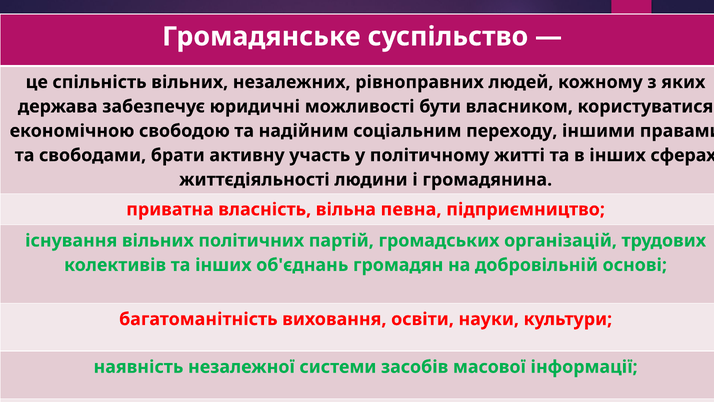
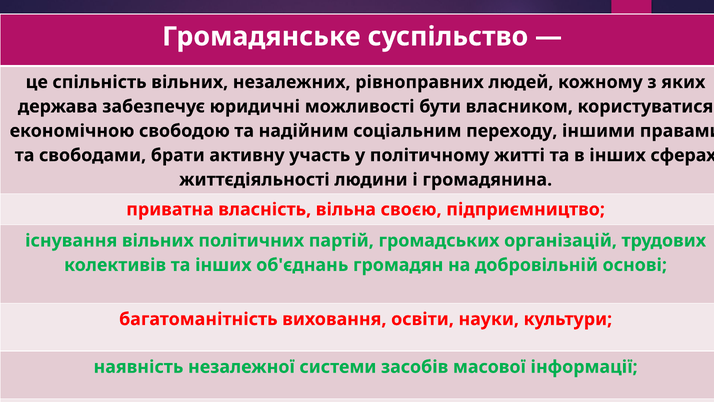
певна: певна -> своєю
